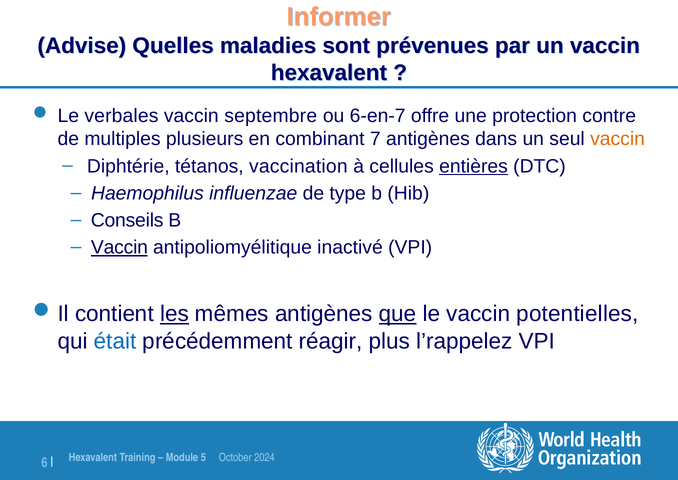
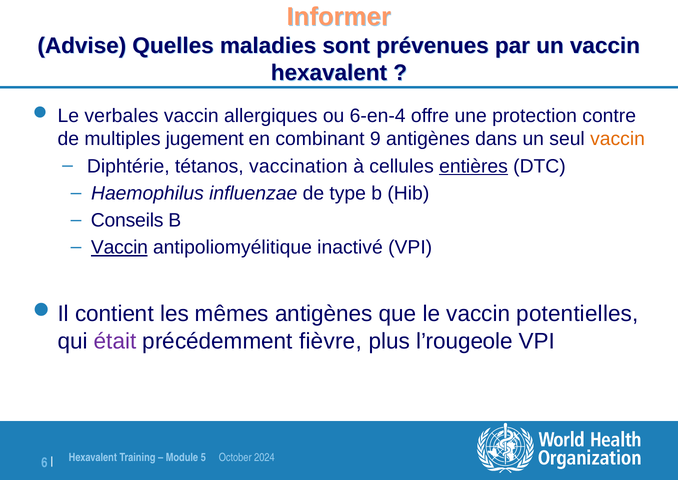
septembre: septembre -> allergiques
6-en-7: 6-en-7 -> 6-en-4
plusieurs: plusieurs -> jugement
7: 7 -> 9
les underline: present -> none
que underline: present -> none
était colour: blue -> purple
réagir: réagir -> fièvre
l’rappelez: l’rappelez -> l’rougeole
